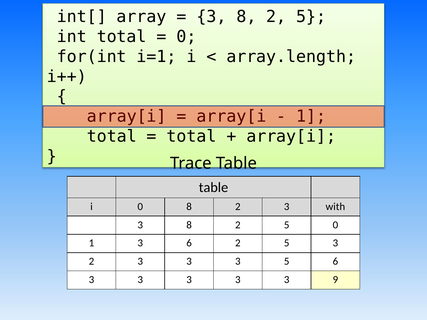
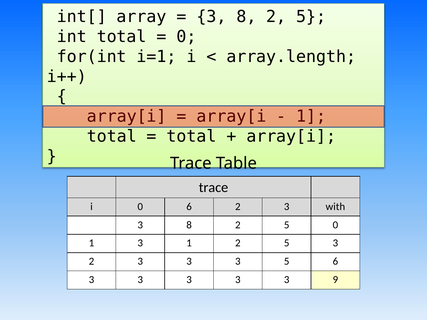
table at (213, 188): table -> trace
0 8: 8 -> 6
3 6: 6 -> 1
